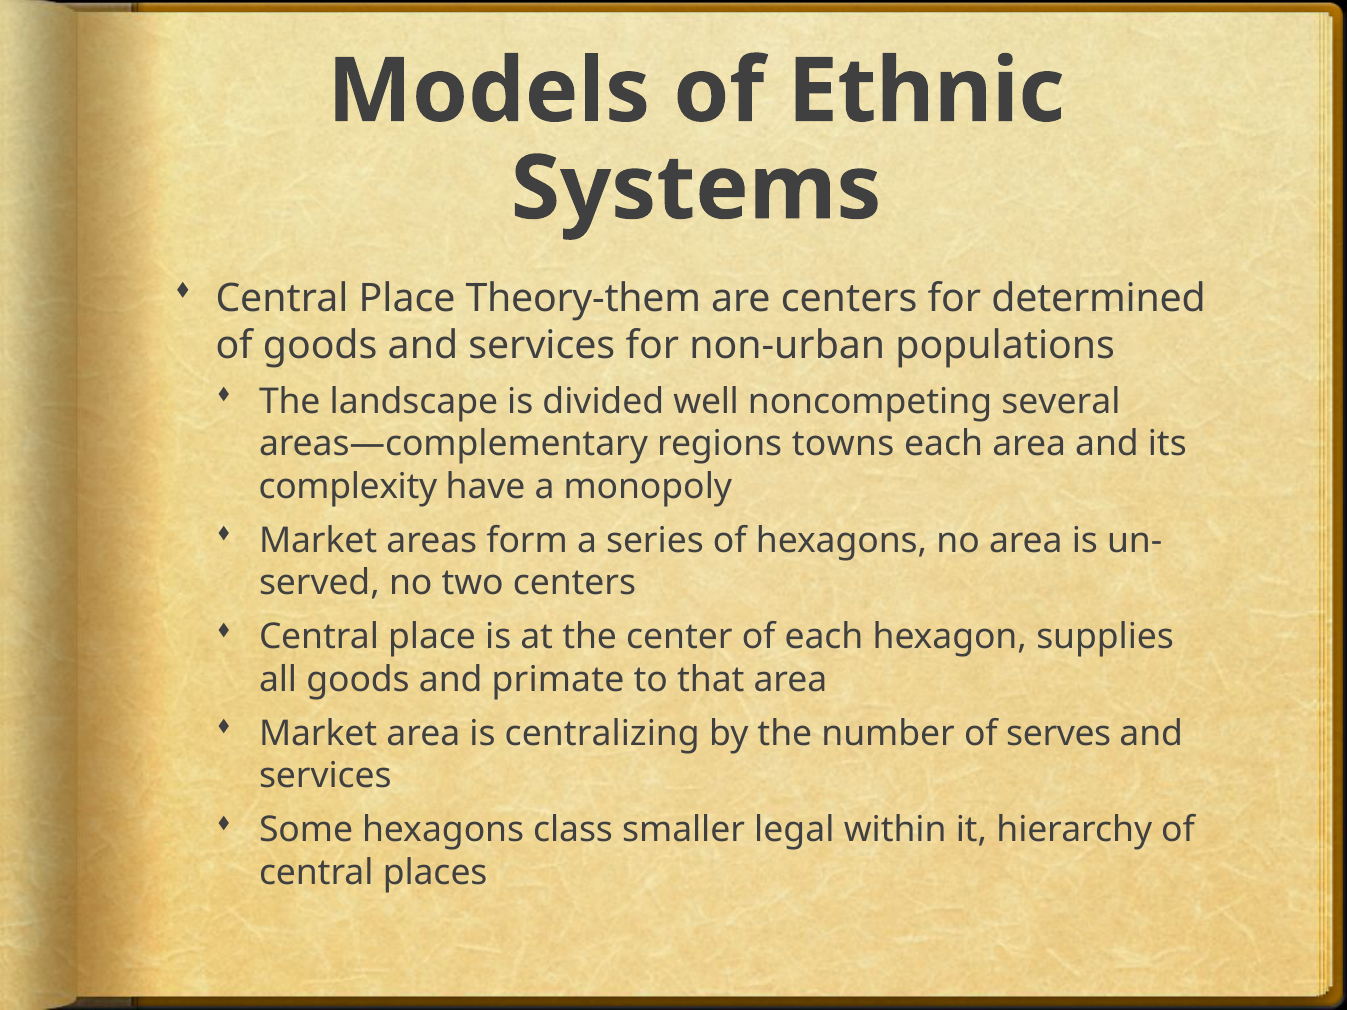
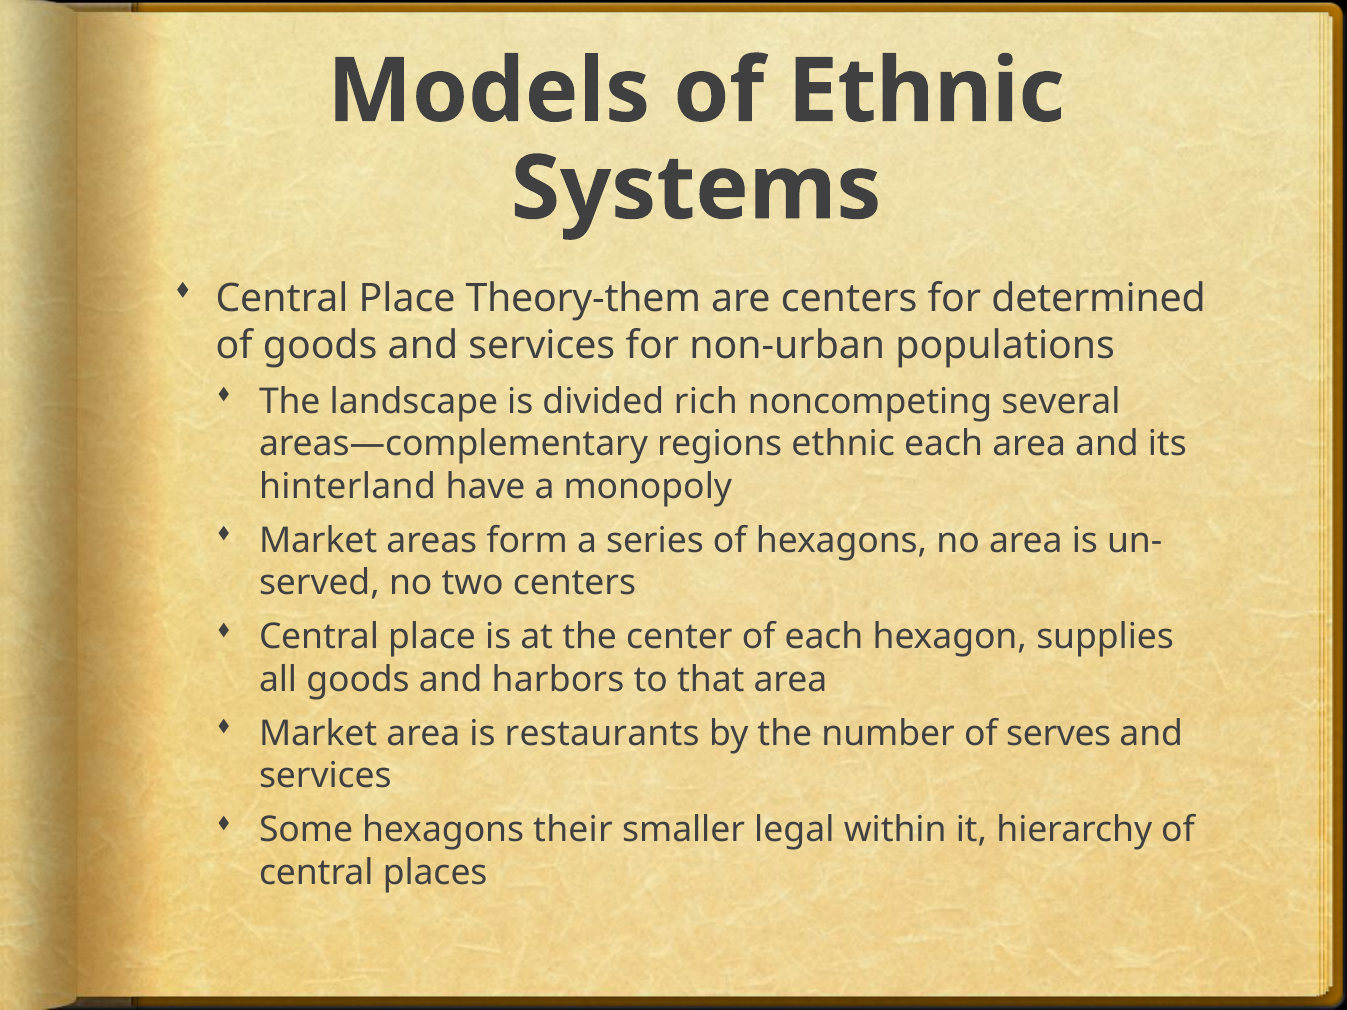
well: well -> rich
regions towns: towns -> ethnic
complexity: complexity -> hinterland
primate: primate -> harbors
centralizing: centralizing -> restaurants
class: class -> their
